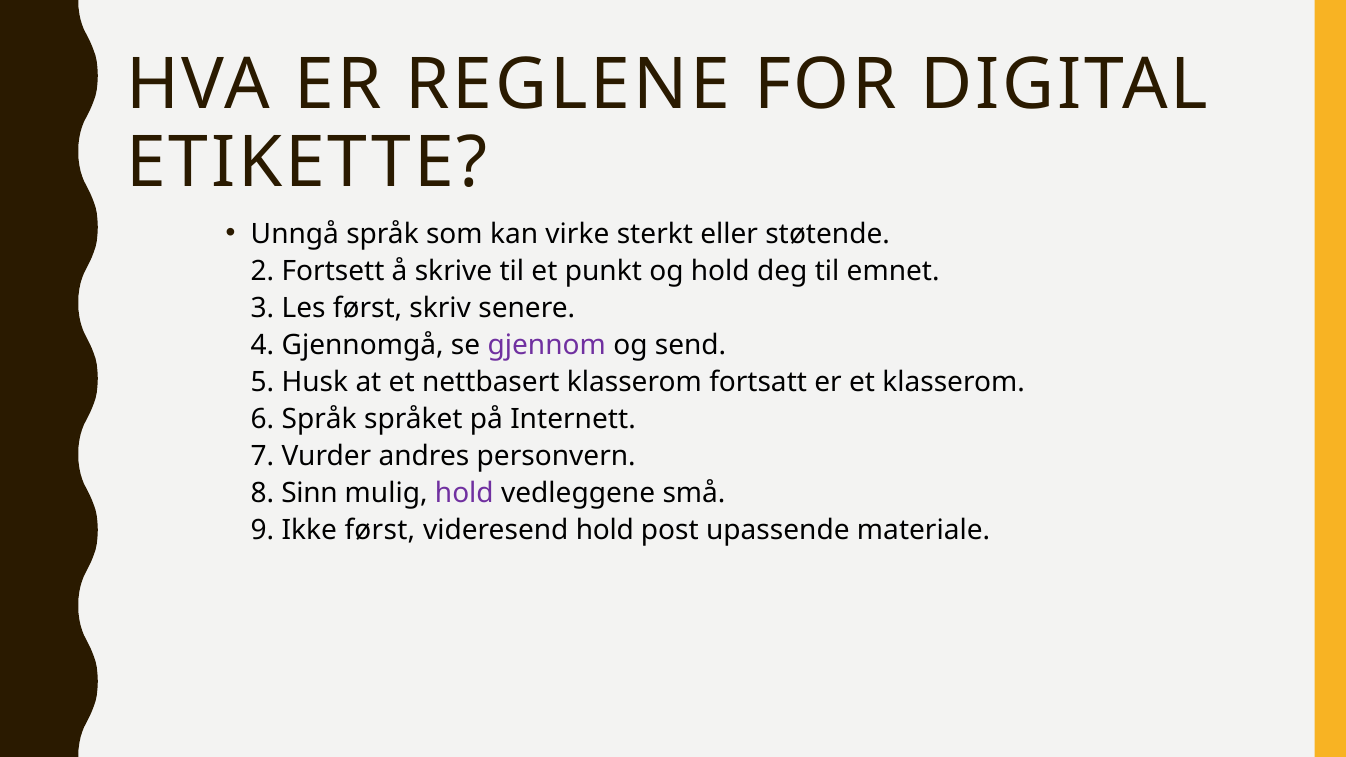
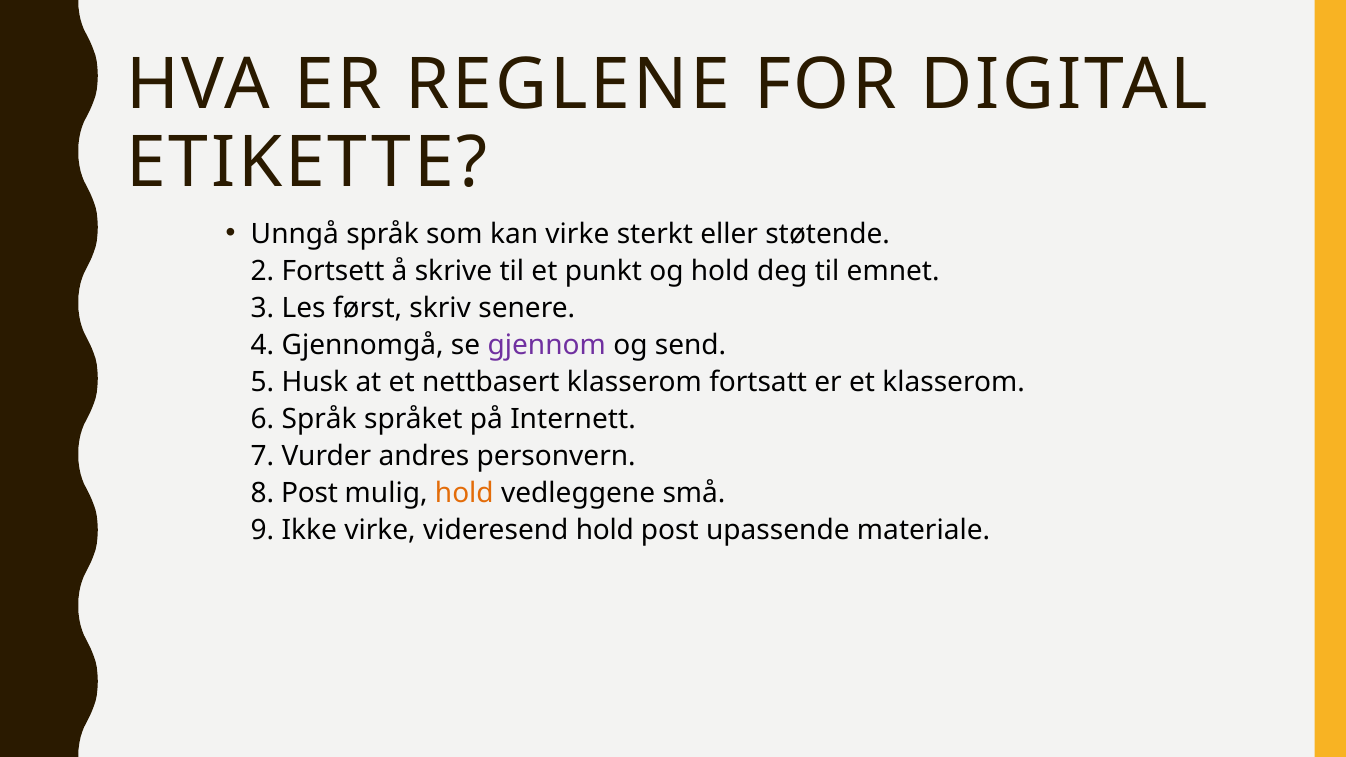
8 Sinn: Sinn -> Post
hold at (464, 493) colour: purple -> orange
Ikke først: først -> virke
